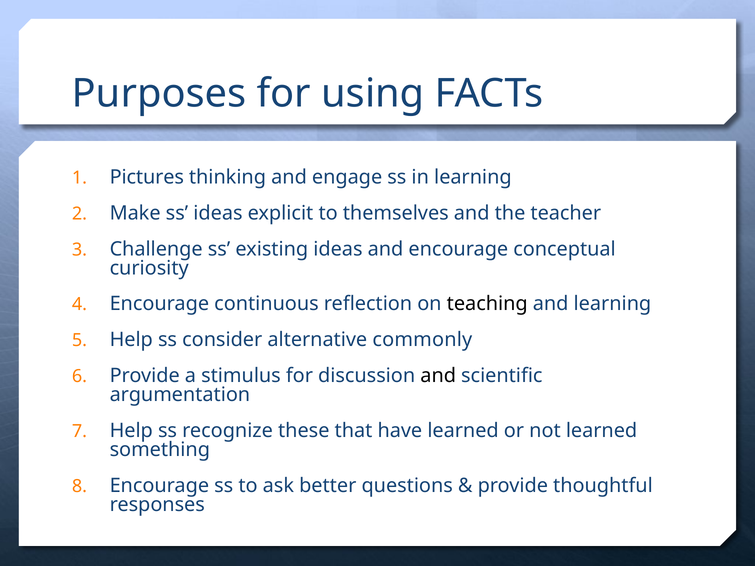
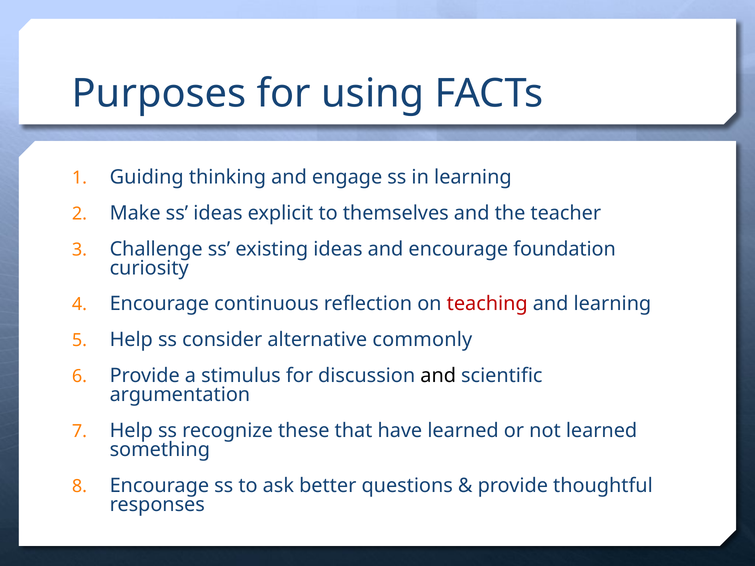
Pictures: Pictures -> Guiding
conceptual: conceptual -> foundation
teaching colour: black -> red
